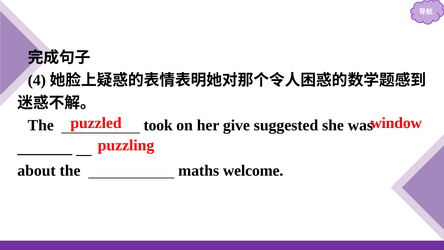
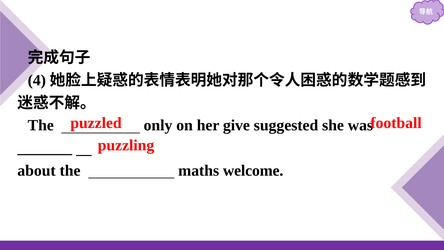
window: window -> football
took: took -> only
